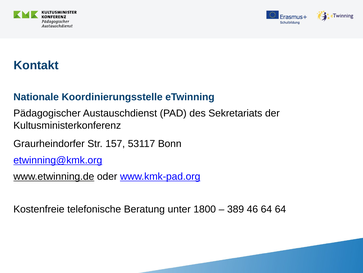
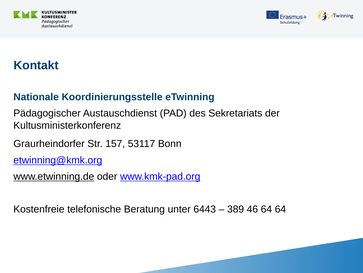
1800: 1800 -> 6443
